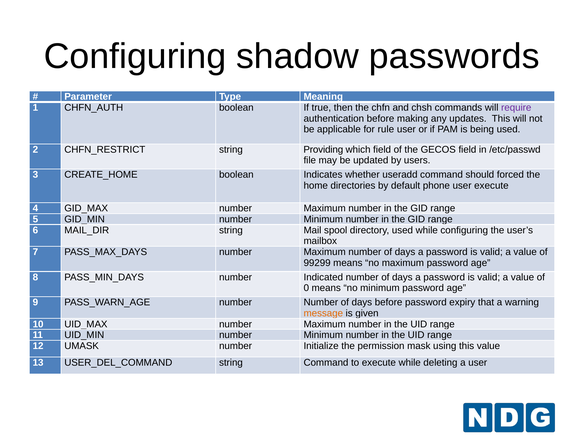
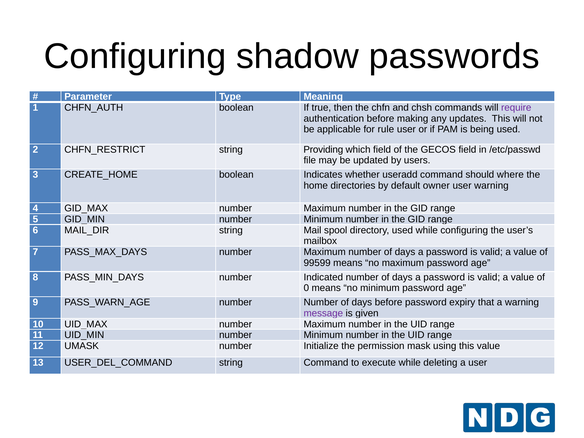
forced: forced -> where
phone: phone -> owner
user execute: execute -> warning
99299: 99299 -> 99599
message colour: orange -> purple
